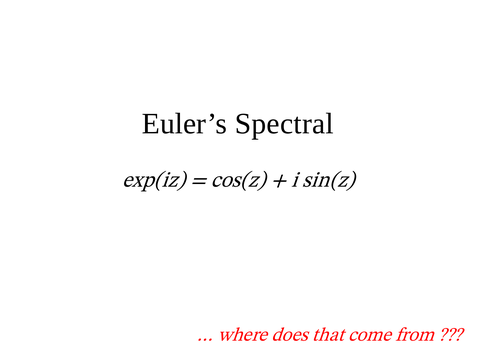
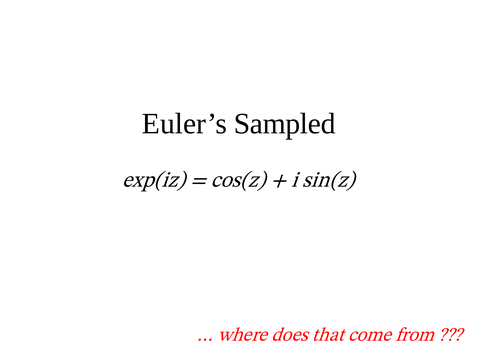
Spectral: Spectral -> Sampled
